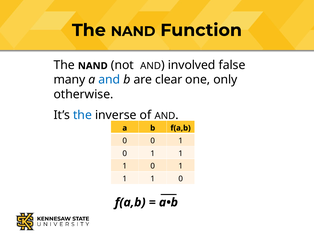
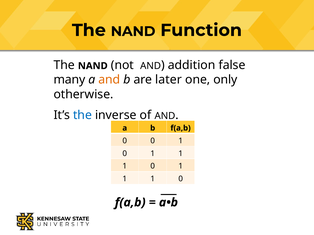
involved: involved -> addition
and at (109, 80) colour: blue -> orange
clear: clear -> later
